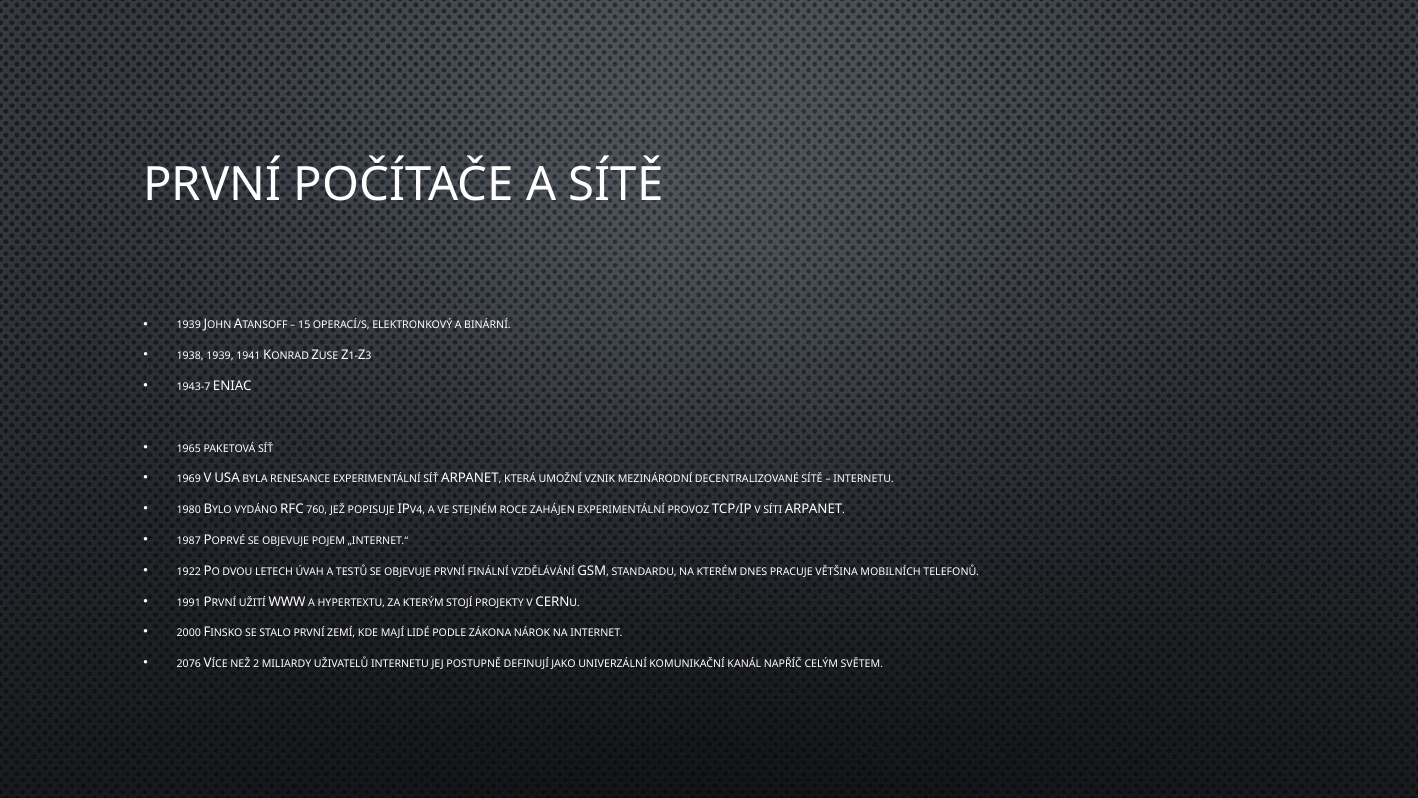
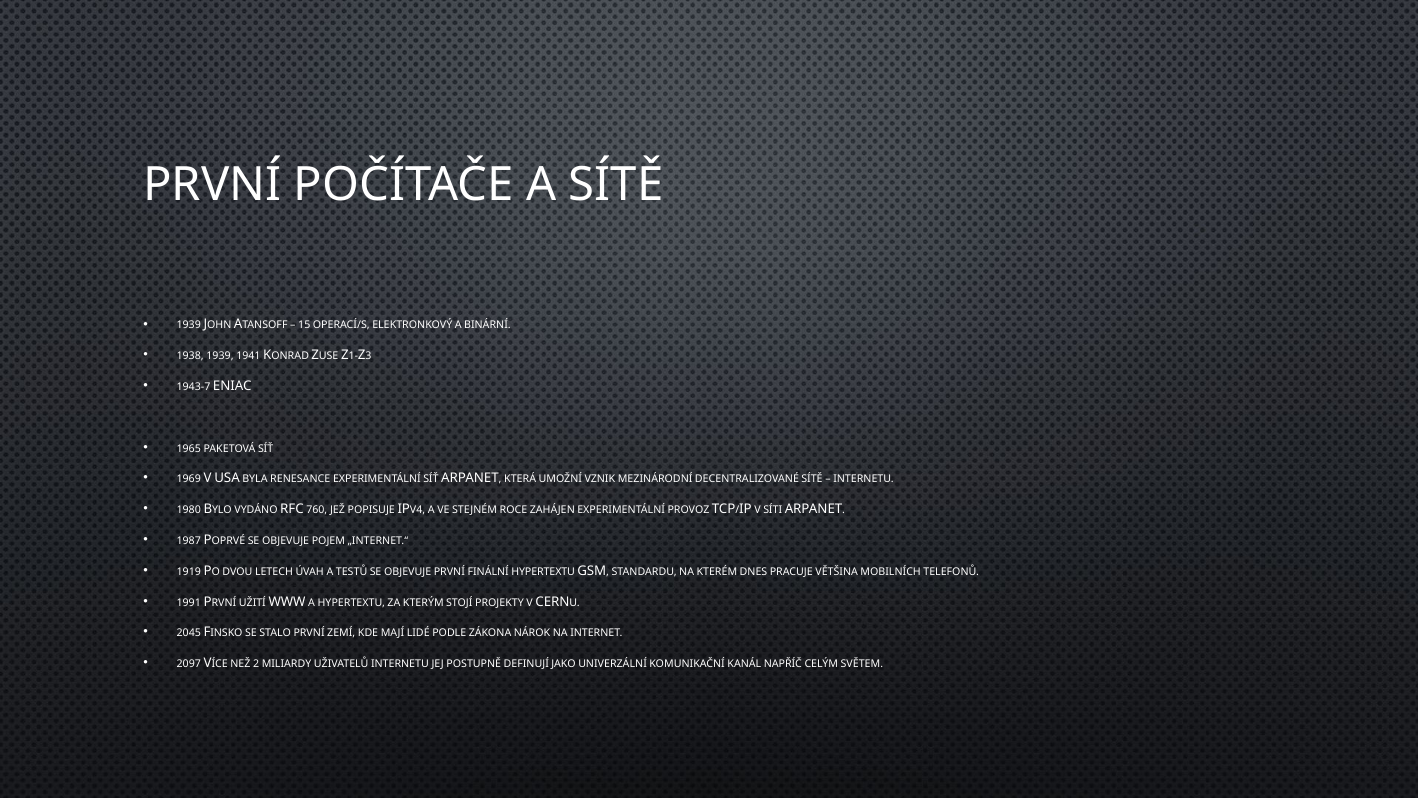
1922: 1922 -> 1919
FINÁLNÍ VZDĚLÁVÁNÍ: VZDĚLÁVÁNÍ -> HYPERTEXTU
2000: 2000 -> 2045
2076: 2076 -> 2097
